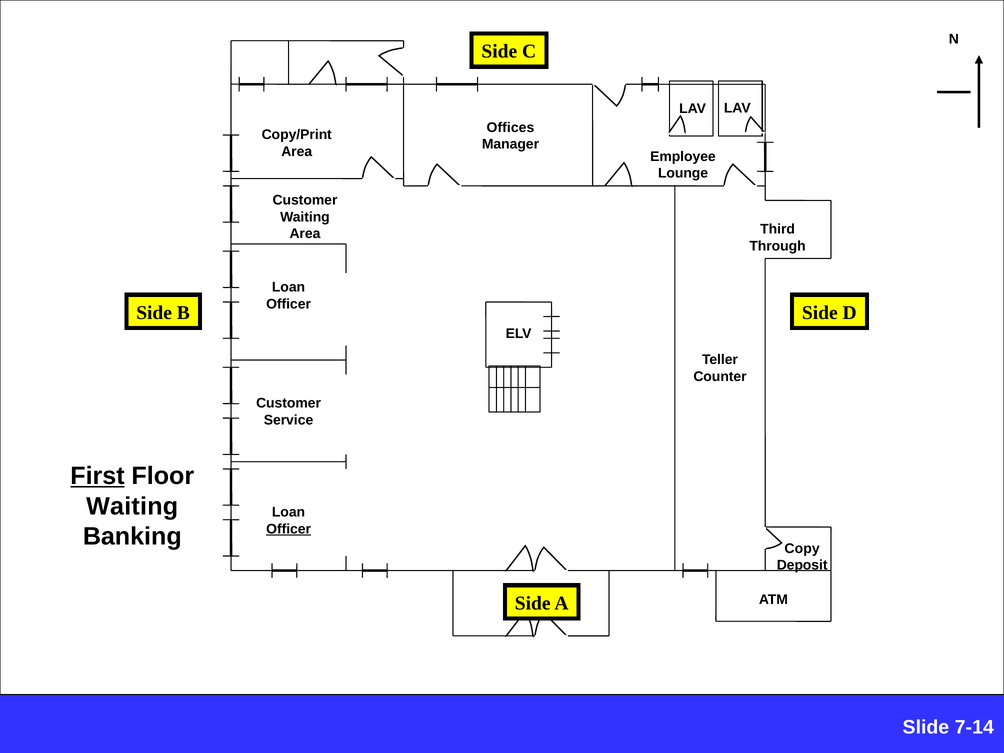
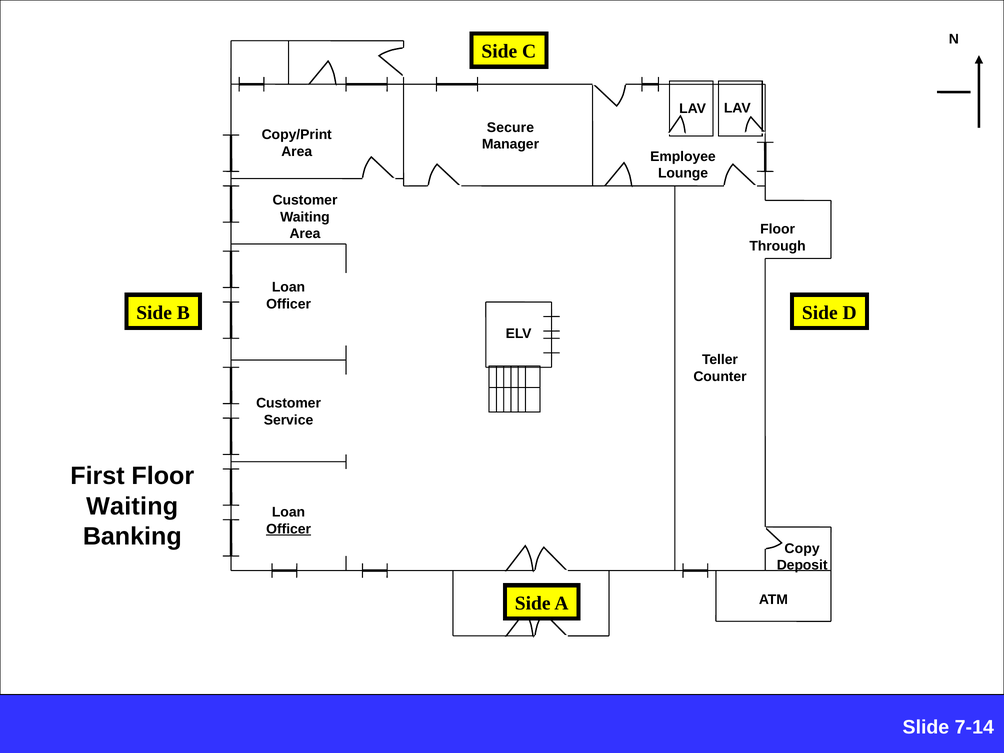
Offices: Offices -> Secure
Third at (778, 229): Third -> Floor
First underline: present -> none
